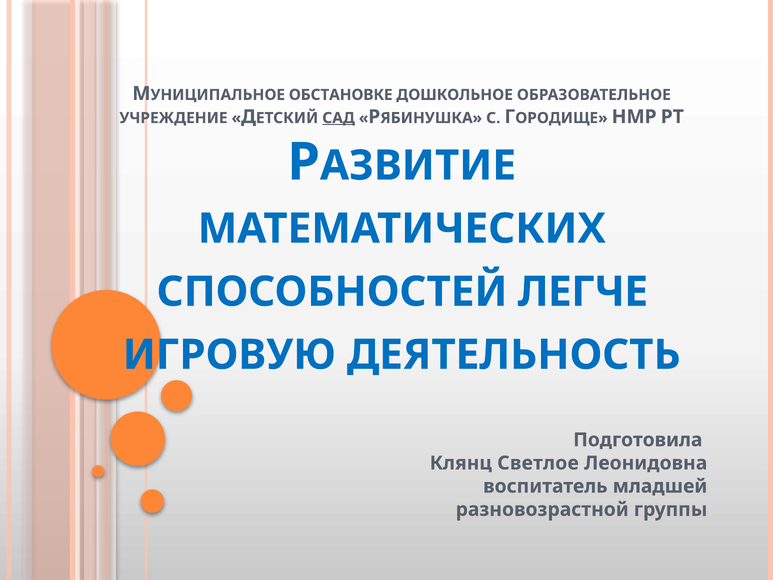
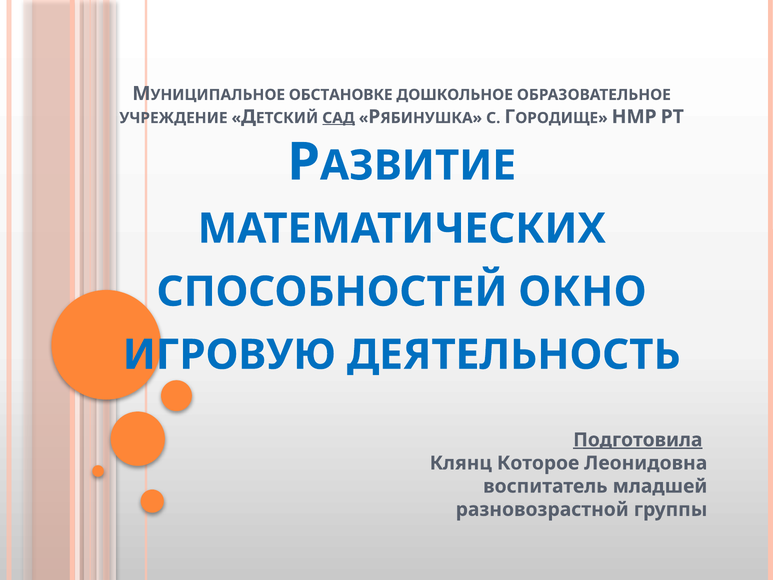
ЛЕГЧЕ: ЛЕГЧЕ -> ОКНО
Подготовила underline: none -> present
Светлое: Светлое -> Которое
